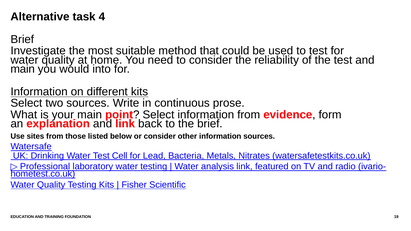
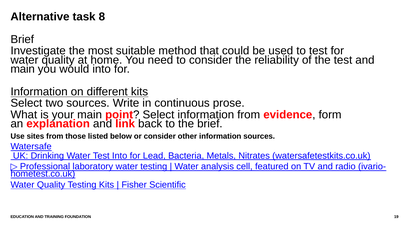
4: 4 -> 8
Test Cell: Cell -> Into
analysis link: link -> cell
